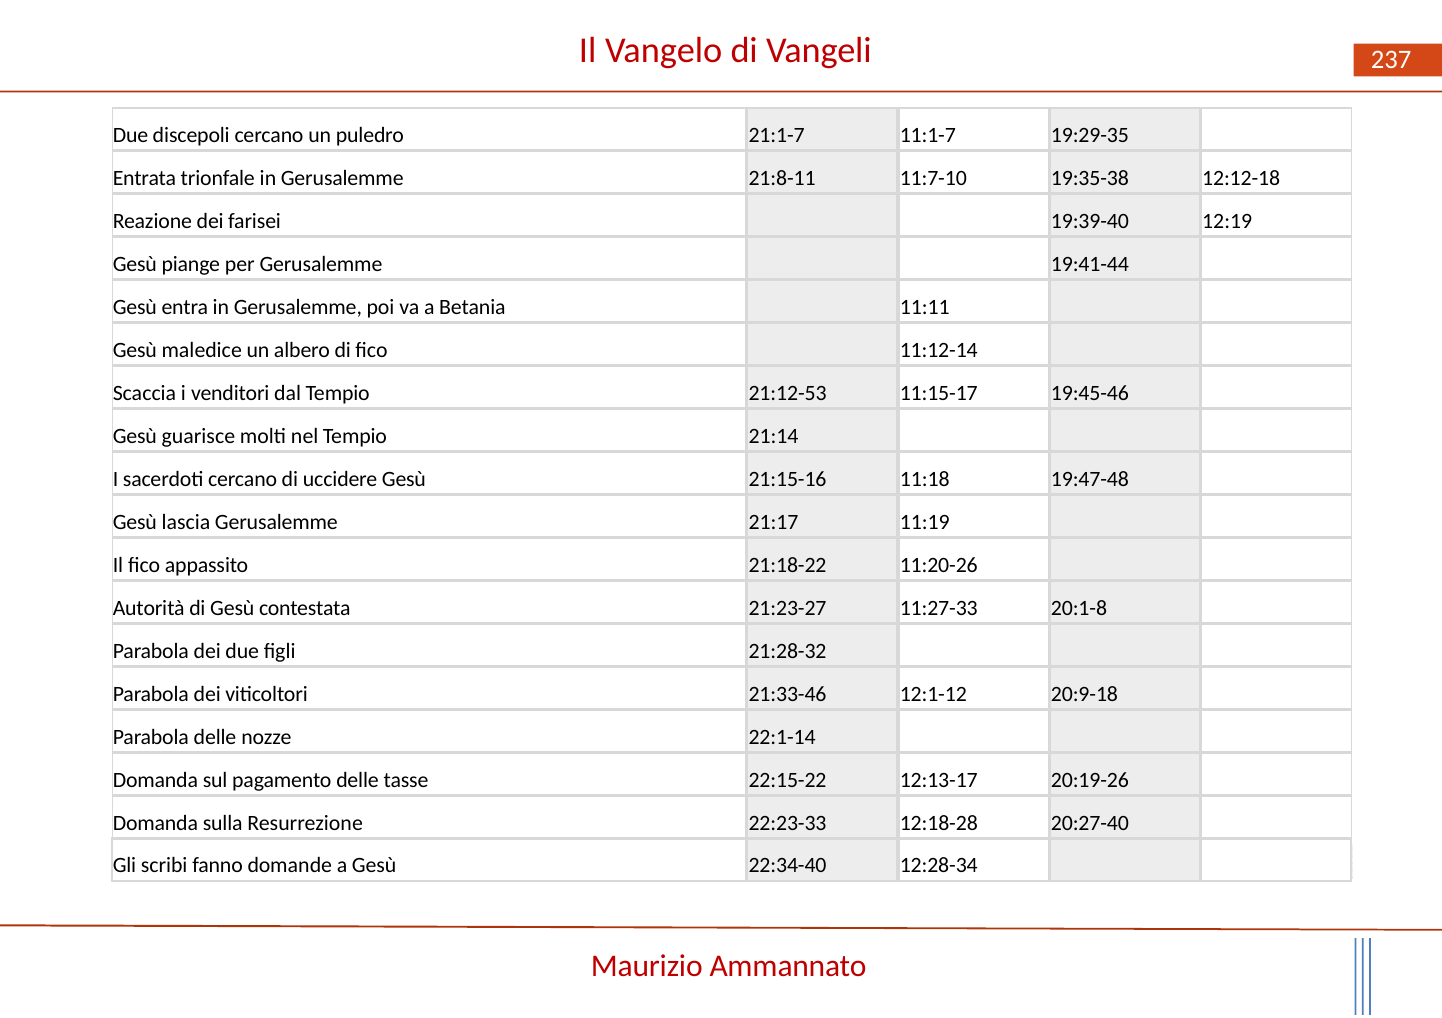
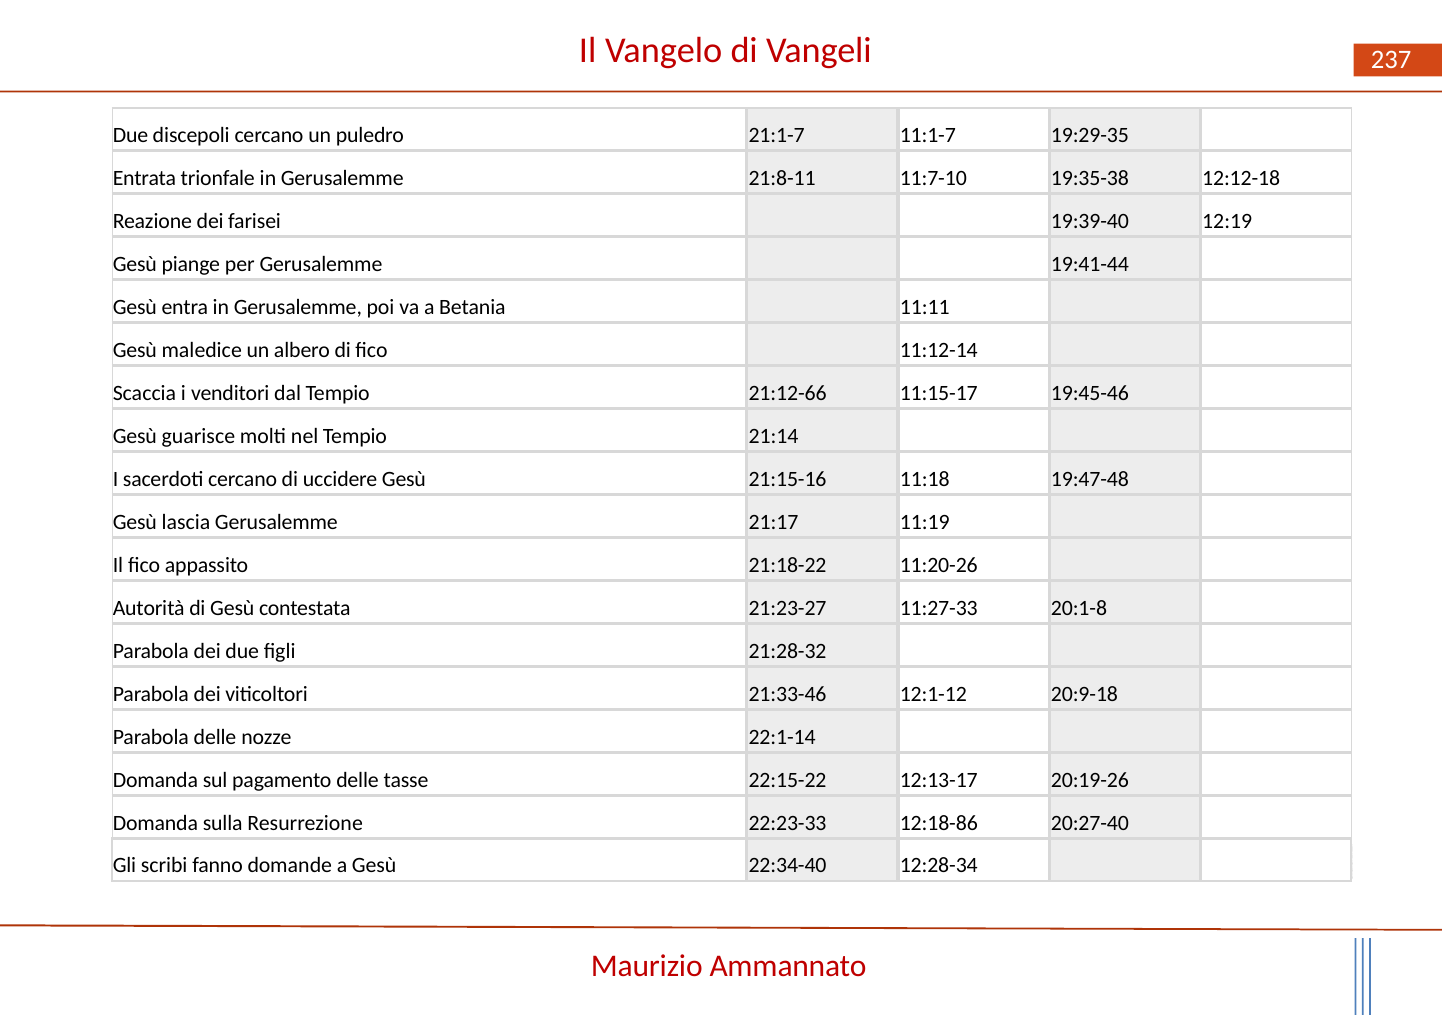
21:12-53: 21:12-53 -> 21:12-66
12:18-28: 12:18-28 -> 12:18-86
